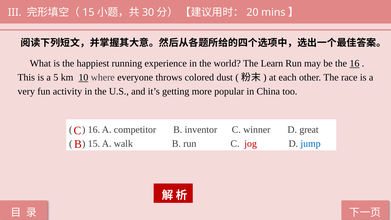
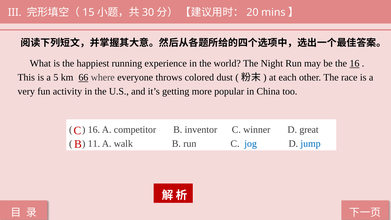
Learn: Learn -> Night
10: 10 -> 66
15 at (94, 144): 15 -> 11
jog colour: red -> blue
